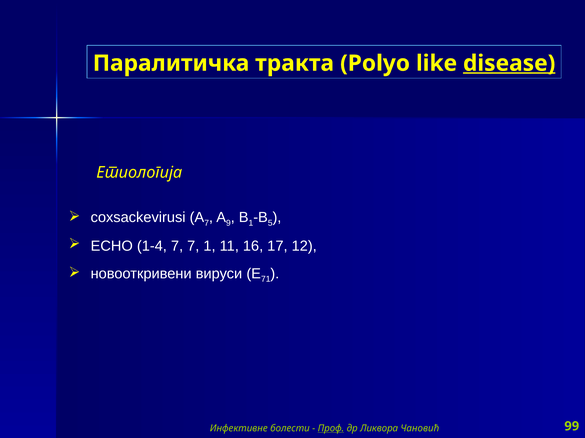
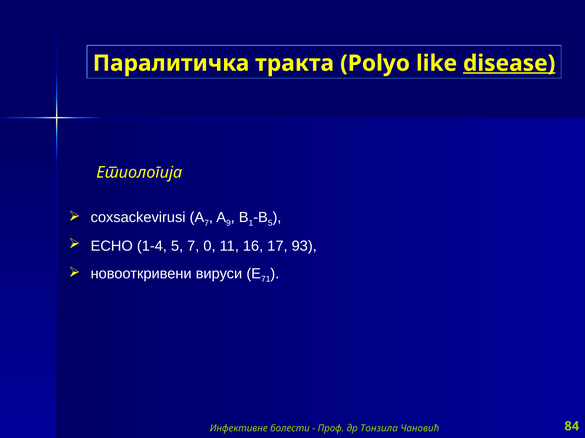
1-4 7: 7 -> 5
7 1: 1 -> 0
12: 12 -> 93
Проф underline: present -> none
Ликвора: Ликвора -> Тонзила
99: 99 -> 84
